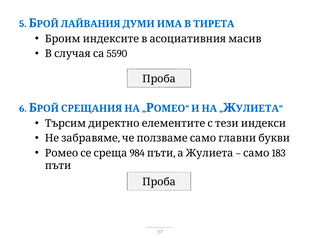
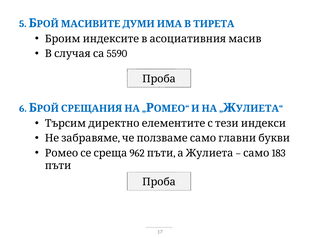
ЛАЙВАНИЯ: ЛАЙВАНИЯ -> МАСИВИТЕ
984: 984 -> 962
